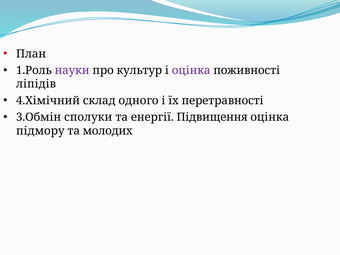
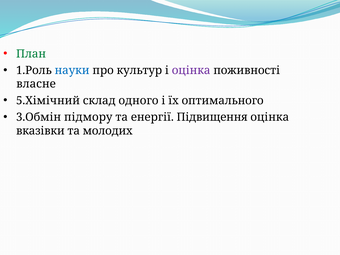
План colour: black -> green
науки colour: purple -> blue
ліпідів: ліпідів -> власне
4.Хімічний: 4.Хімічний -> 5.Хімічний
перетравності: перетравності -> оптимального
сполуки: сполуки -> підмору
підмору: підмору -> вказівки
